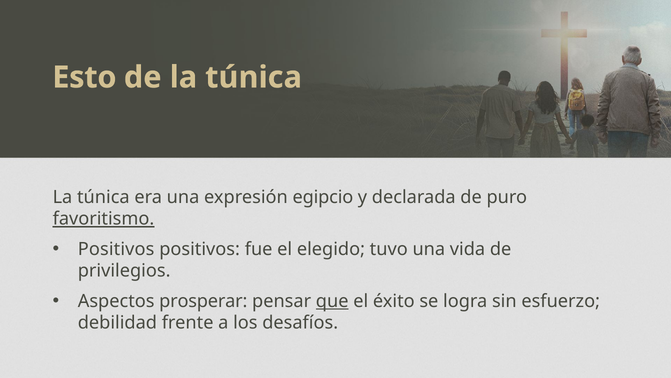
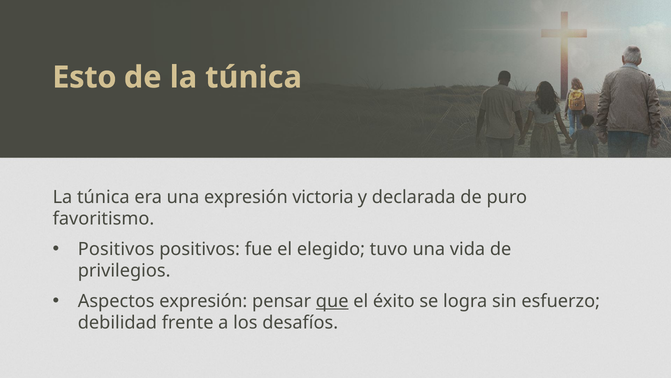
egipcio: egipcio -> victoria
favoritismo underline: present -> none
Aspectos prosperar: prosperar -> expresión
